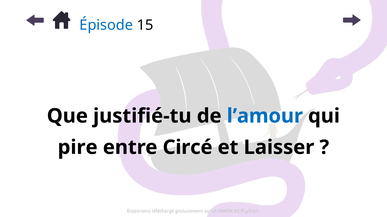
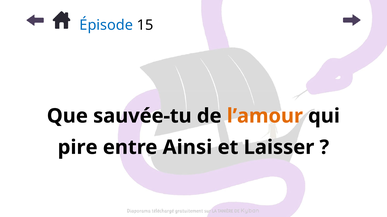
justifié-tu: justifié-tu -> sauvée-tu
l’amour colour: blue -> orange
Circé: Circé -> Ainsi
